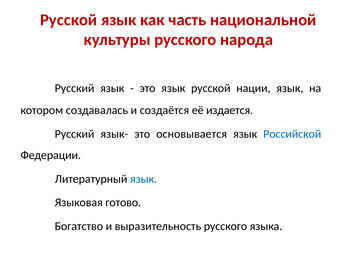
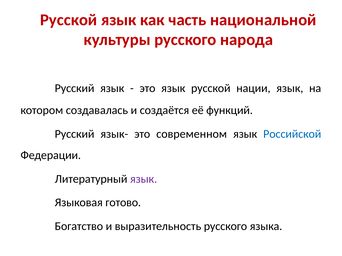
издается: издается -> функций
основывается: основывается -> современном
язык at (144, 179) colour: blue -> purple
